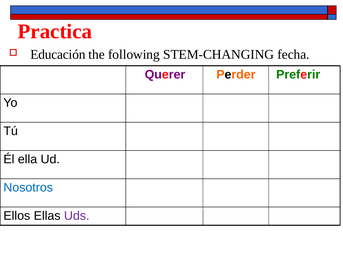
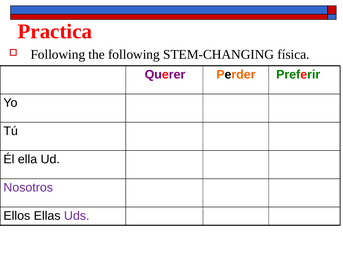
Educación at (58, 55): Educación -> Following
fecha: fecha -> física
Nosotros colour: blue -> purple
